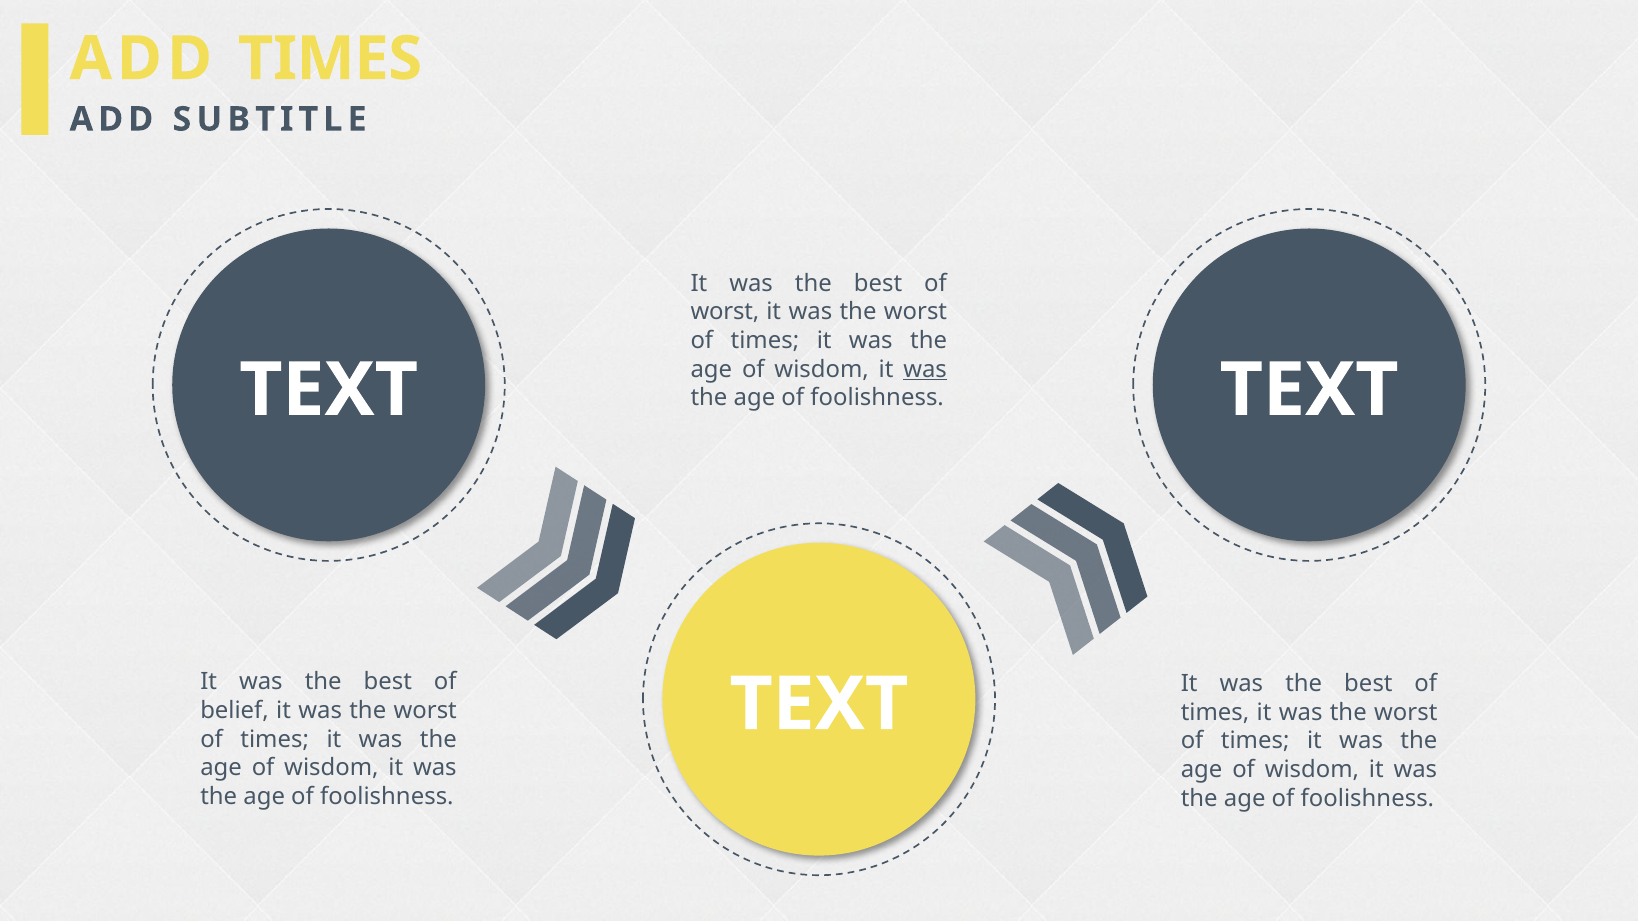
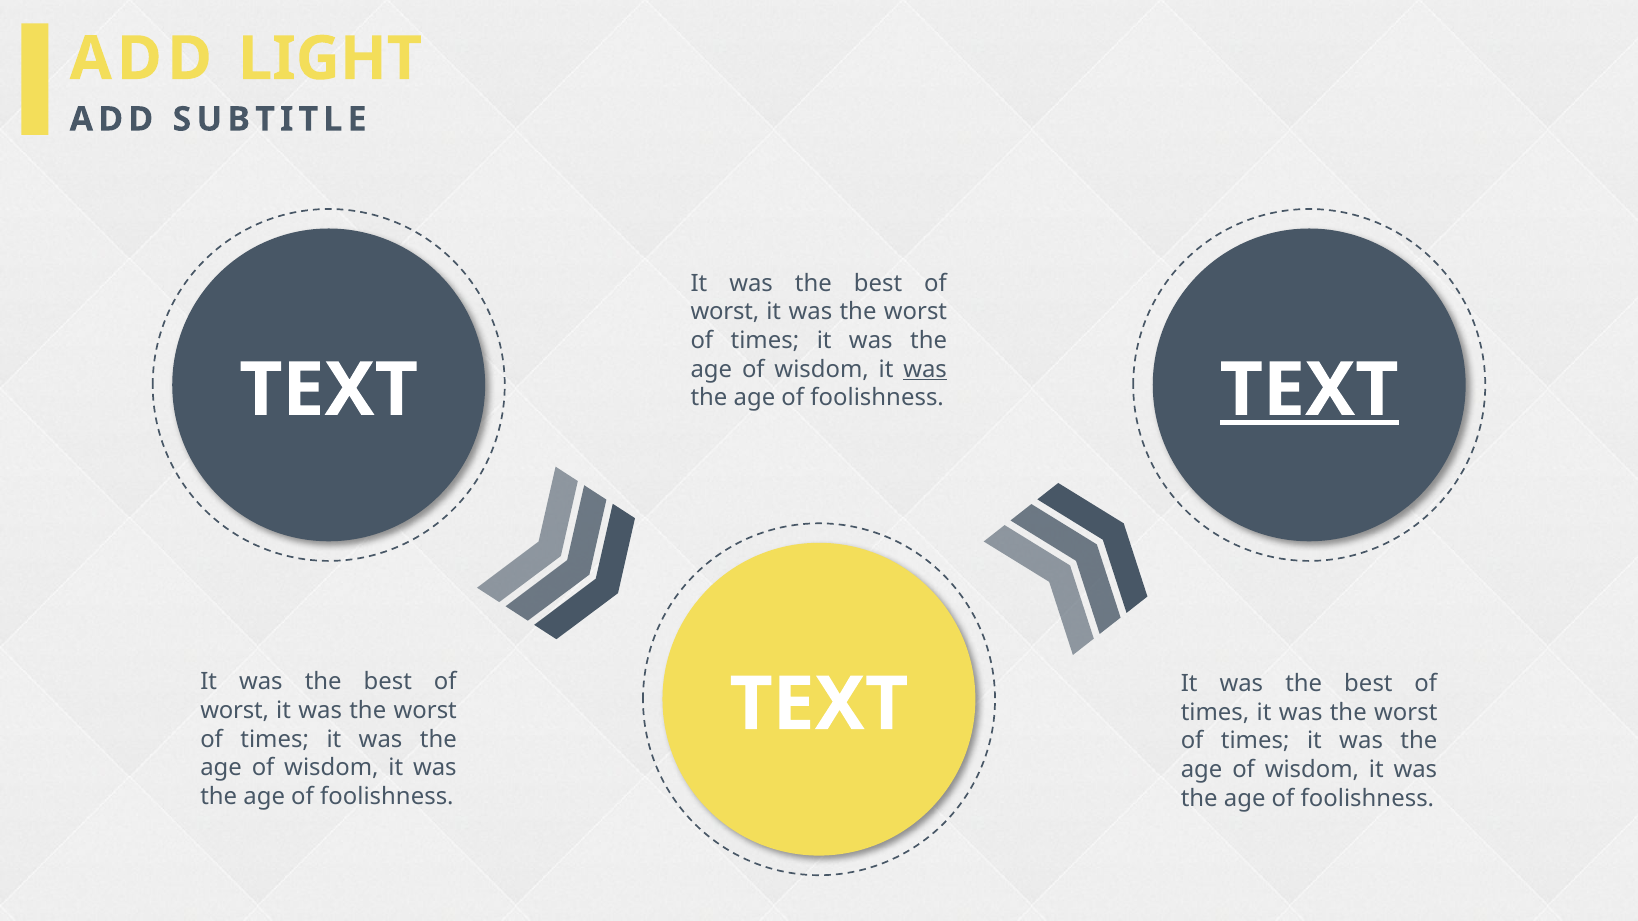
ADD TIMES: TIMES -> LIGHT
TEXT at (1309, 390) underline: none -> present
belief at (235, 711): belief -> worst
